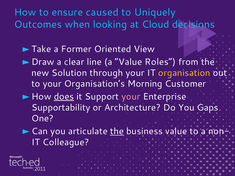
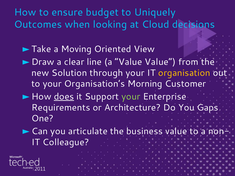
caused: caused -> budget
Former: Former -> Moving
Value Roles: Roles -> Value
your at (131, 97) colour: pink -> light green
Supportability: Supportability -> Requirements
the at (117, 131) underline: present -> none
